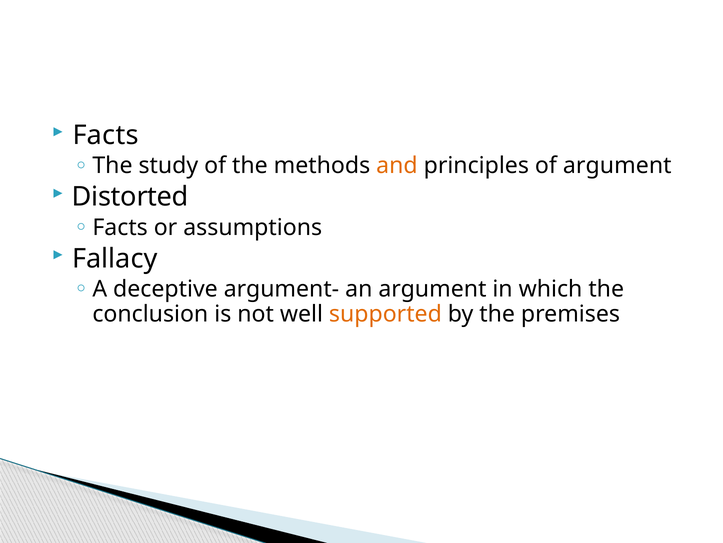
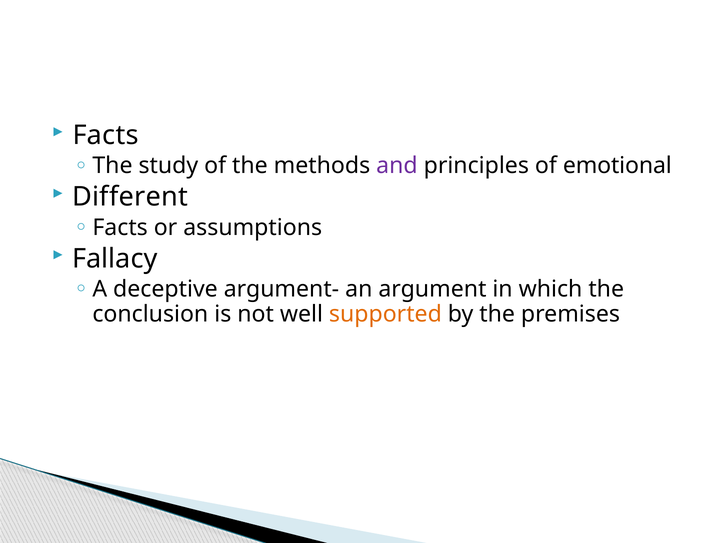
and colour: orange -> purple
of argument: argument -> emotional
Distorted: Distorted -> Different
